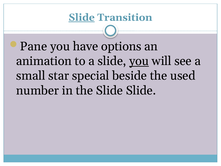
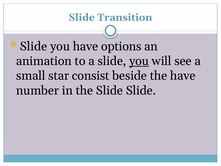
Slide at (82, 17) underline: present -> none
Pane at (34, 46): Pane -> Slide
special: special -> consist
the used: used -> have
